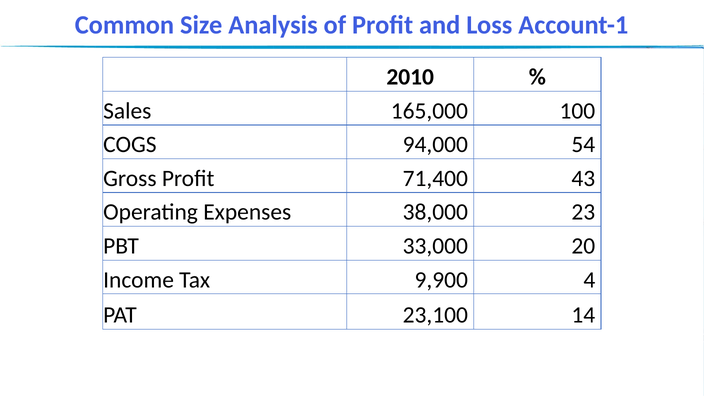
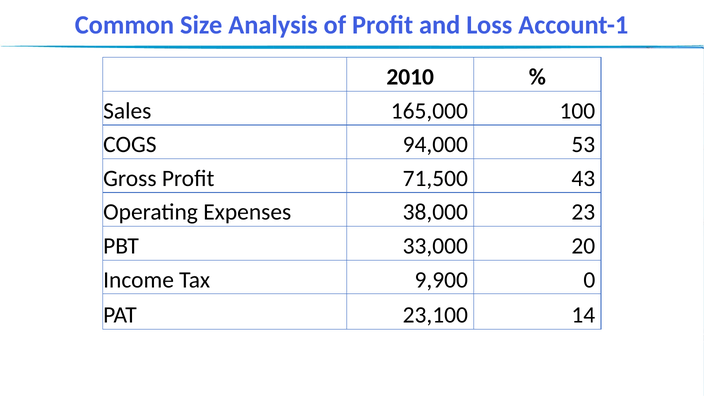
54: 54 -> 53
71,400: 71,400 -> 71,500
4: 4 -> 0
